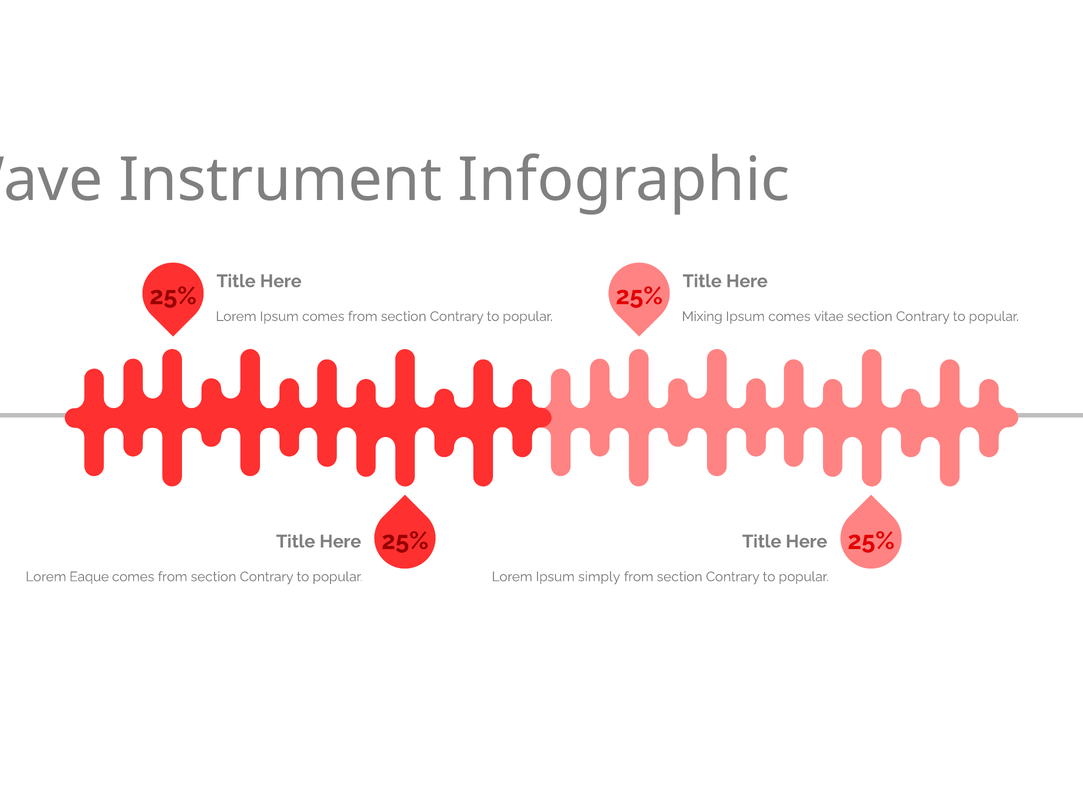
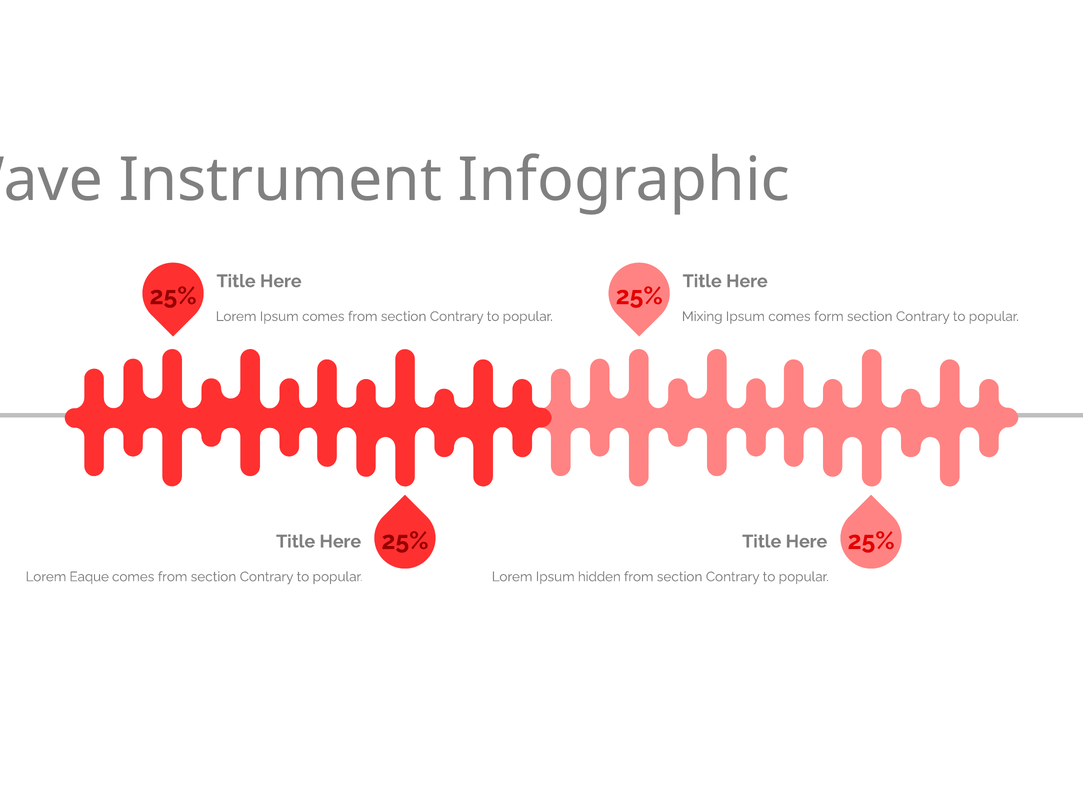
vitae: vitae -> form
simply: simply -> hidden
